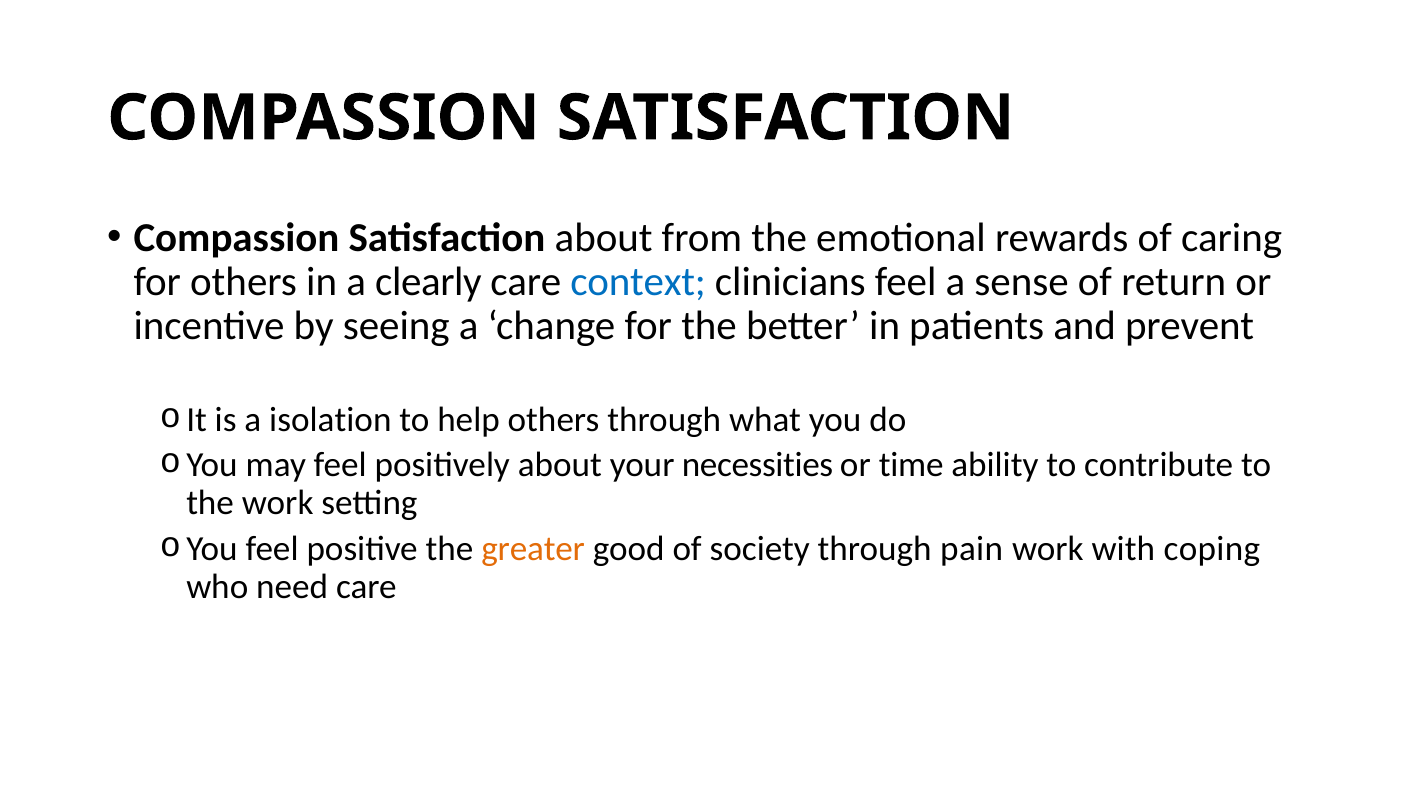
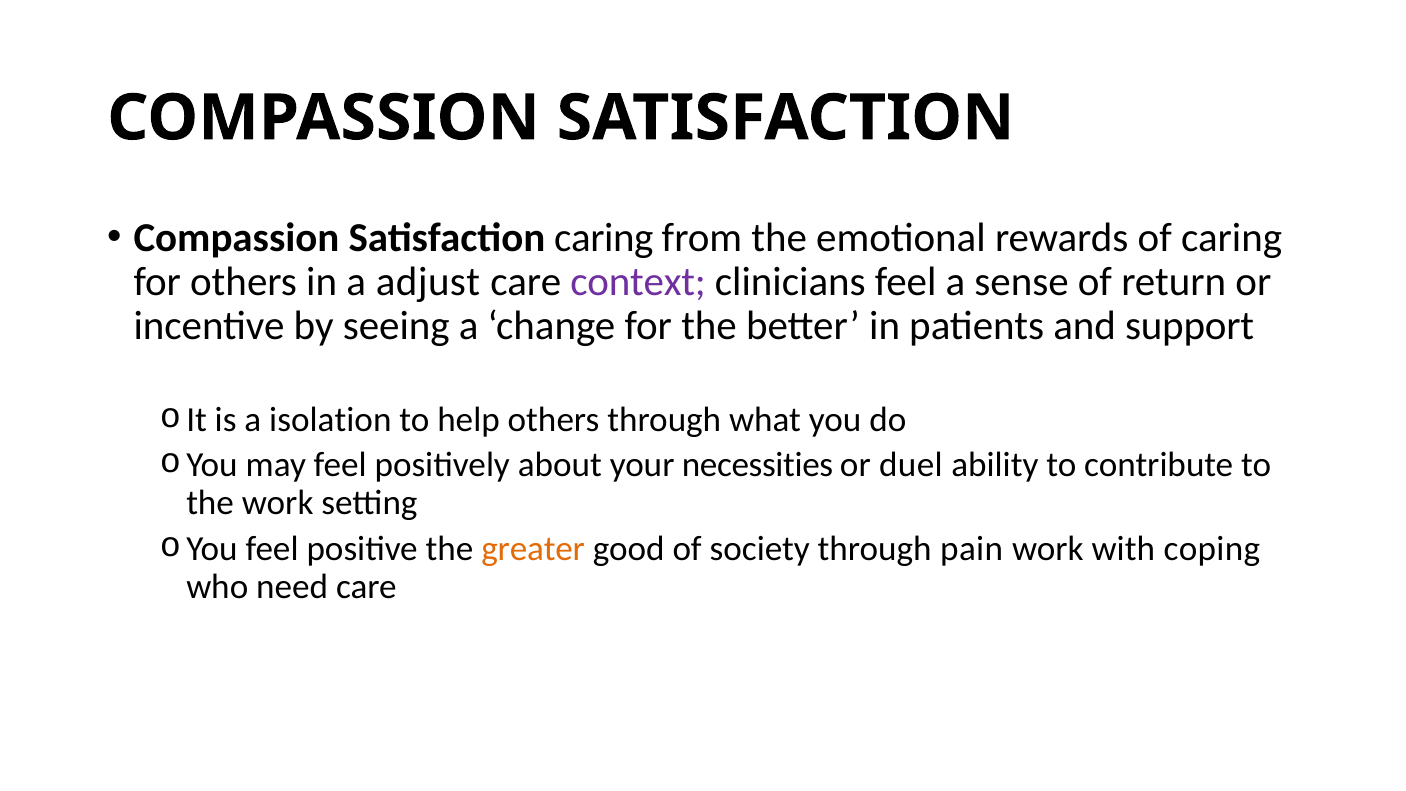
Satisfaction about: about -> caring
clearly: clearly -> adjust
context colour: blue -> purple
prevent: prevent -> support
time: time -> duel
